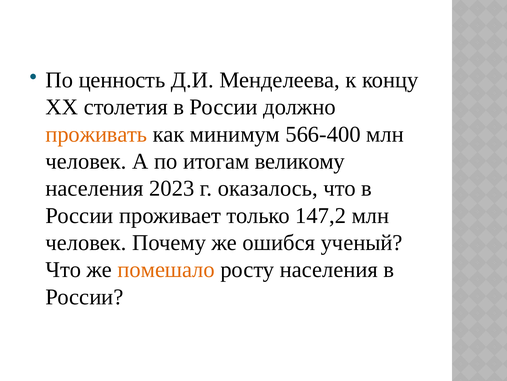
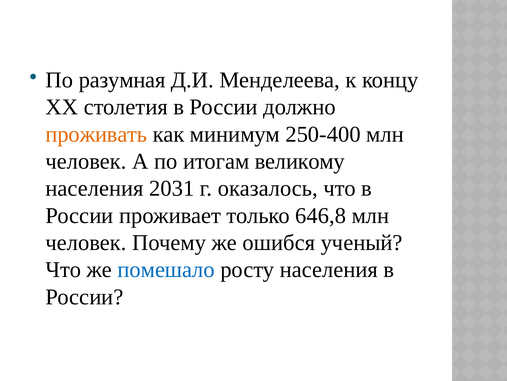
ценность: ценность -> разумная
566-400: 566-400 -> 250-400
2023: 2023 -> 2031
147,2: 147,2 -> 646,8
помешало colour: orange -> blue
